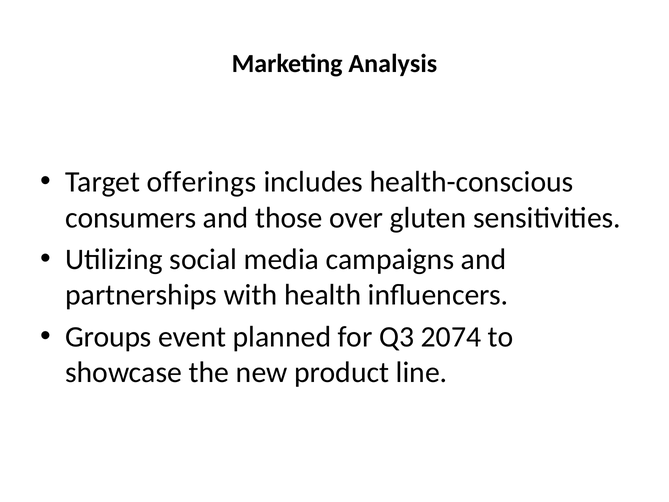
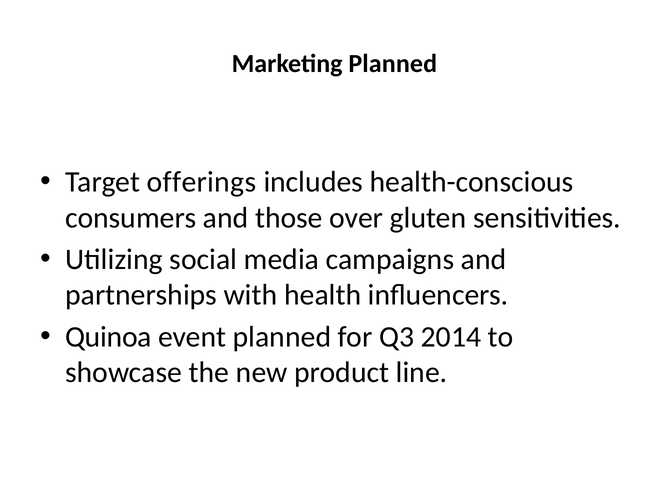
Marketing Analysis: Analysis -> Planned
Groups: Groups -> Quinoa
2074: 2074 -> 2014
